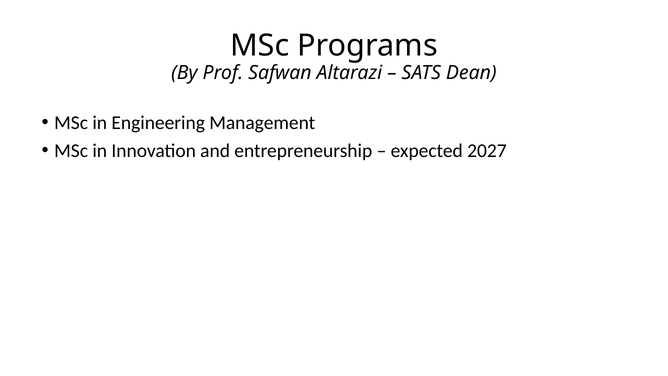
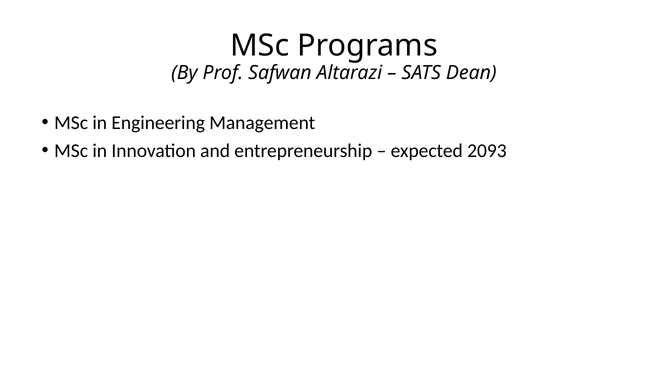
2027: 2027 -> 2093
